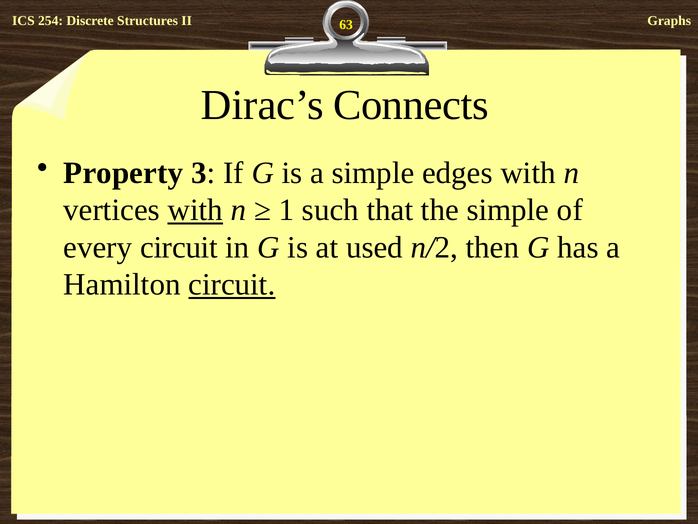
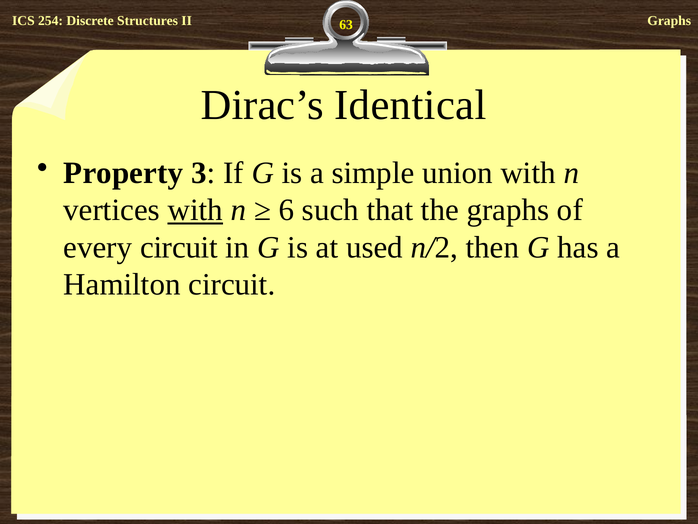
Connects: Connects -> Identical
edges: edges -> union
1: 1 -> 6
the simple: simple -> graphs
circuit at (232, 284) underline: present -> none
